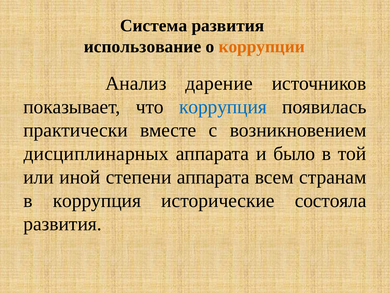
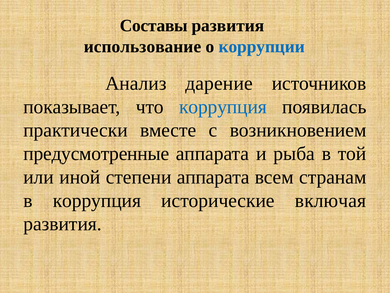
Система: Система -> Составы
коррупции colour: orange -> blue
дисциплинарных: дисциплинарных -> предусмотренные
было: было -> рыба
состояла: состояла -> включая
